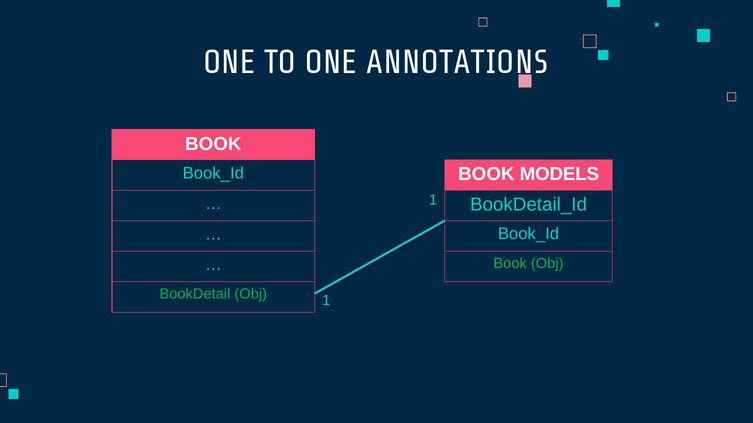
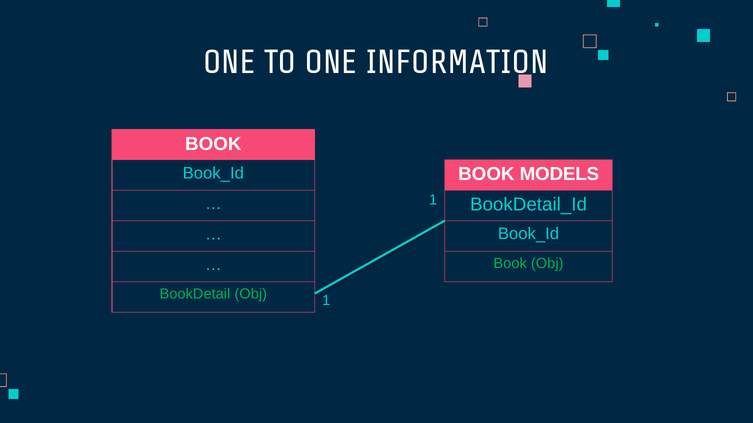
ANNOTATIONS: ANNOTATIONS -> INFORMATION
